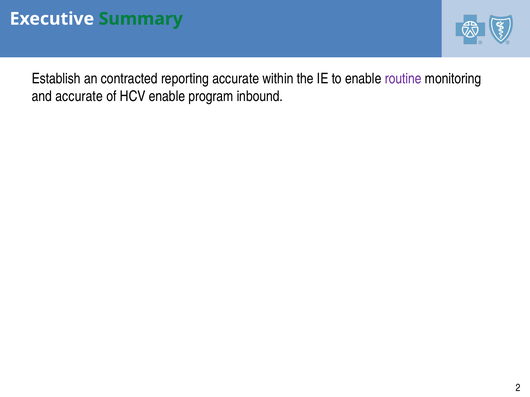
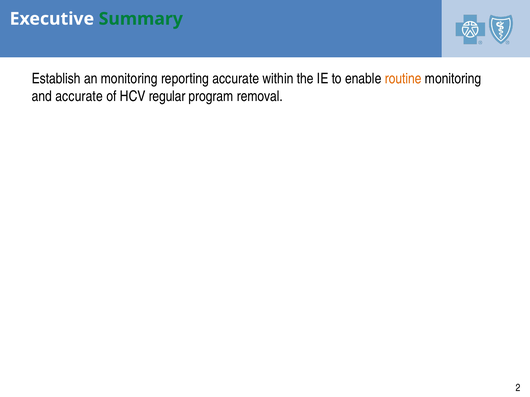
an contracted: contracted -> monitoring
routine colour: purple -> orange
HCV enable: enable -> regular
inbound: inbound -> removal
